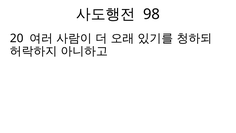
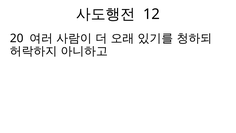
98: 98 -> 12
